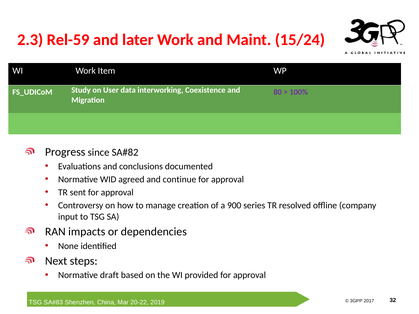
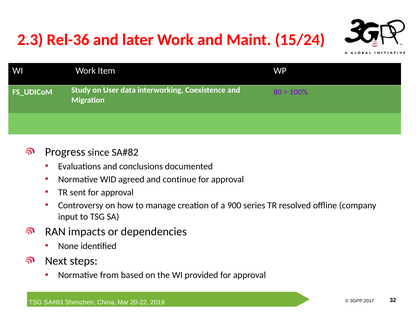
Rel-59: Rel-59 -> Rel-36
draft: draft -> from
